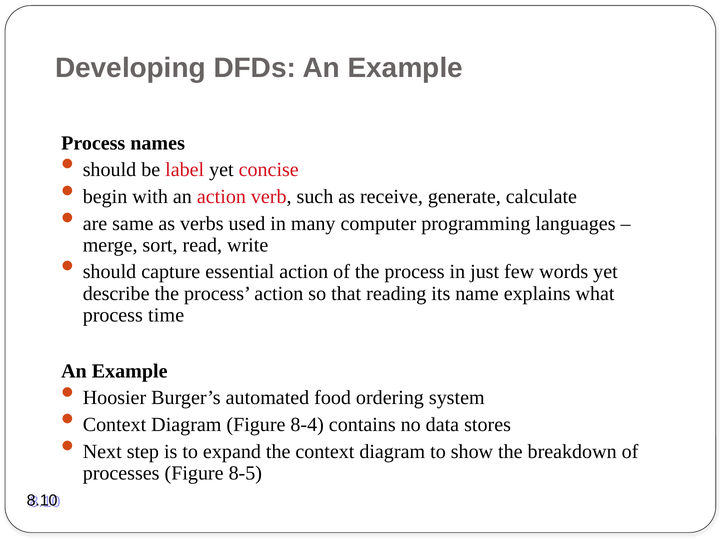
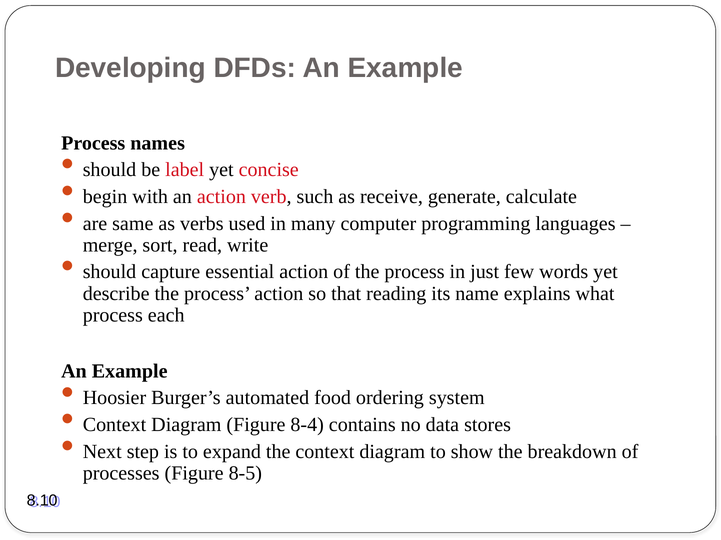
time: time -> each
